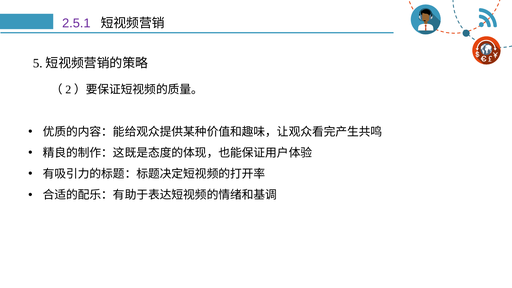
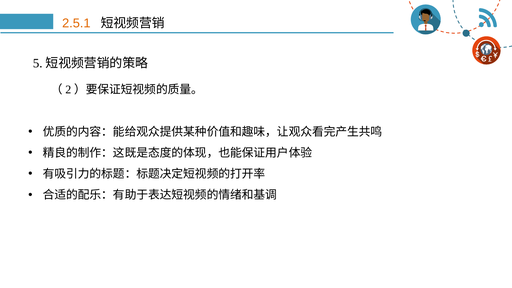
2.5.1 colour: purple -> orange
